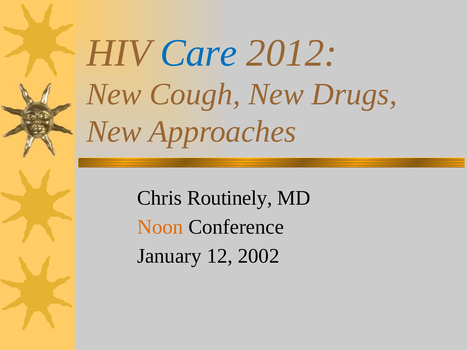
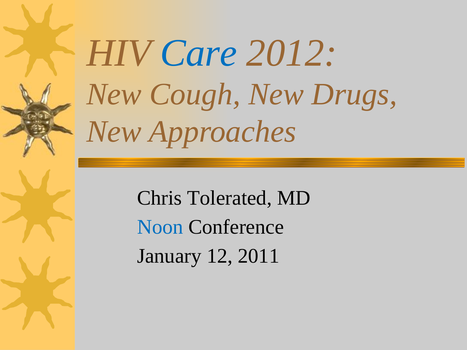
Routinely: Routinely -> Tolerated
Noon colour: orange -> blue
2002: 2002 -> 2011
